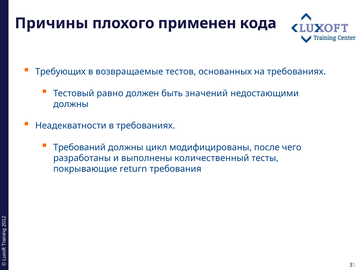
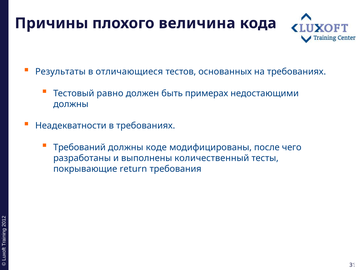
применен: применен -> величина
Требующих: Требующих -> Результаты
возвращаемые: возвращаемые -> отличающиеся
значений: значений -> примерах
цикл: цикл -> коде
